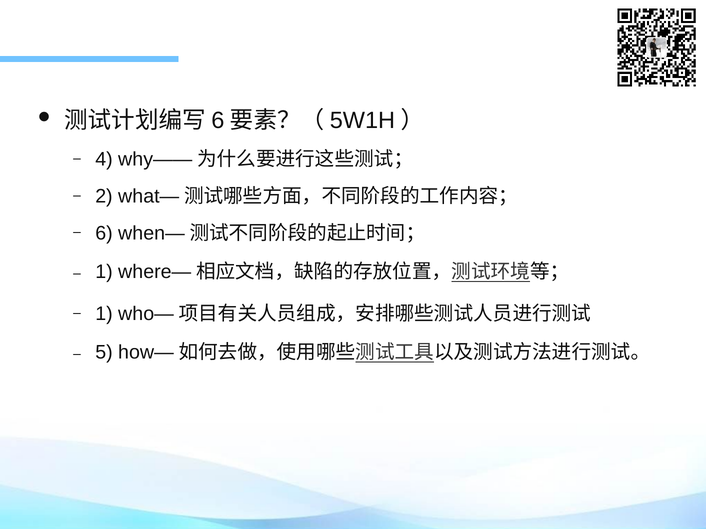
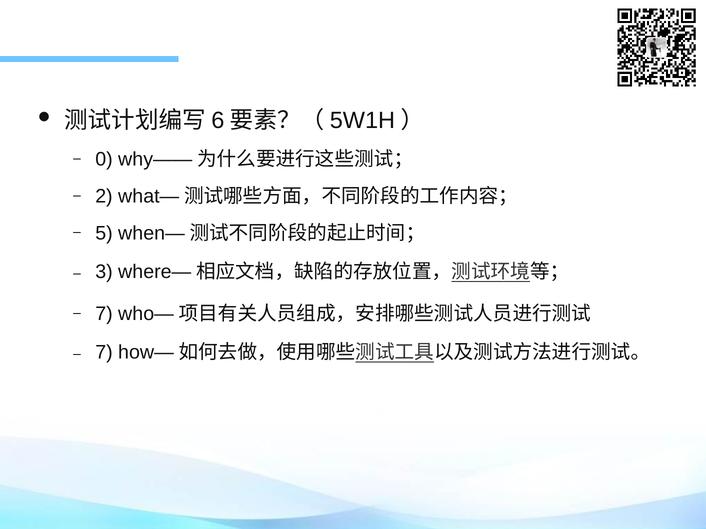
4: 4 -> 0
6: 6 -> 5
1 at (104, 272): 1 -> 3
1 at (104, 314): 1 -> 7
5 at (104, 353): 5 -> 7
